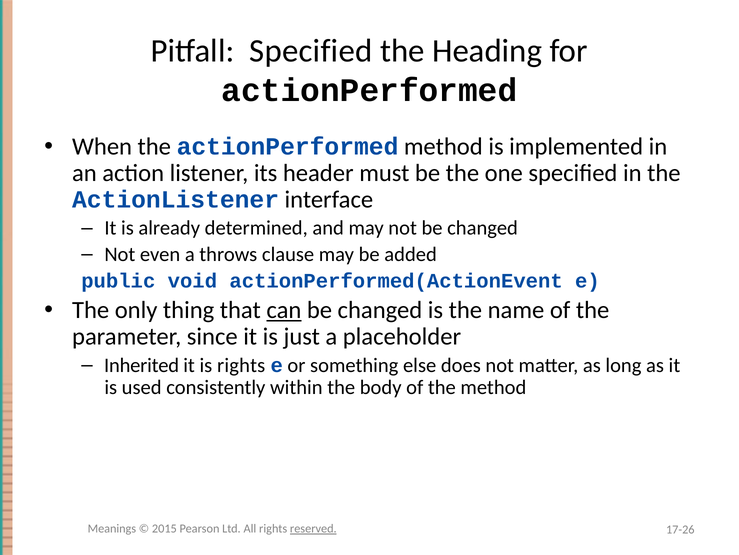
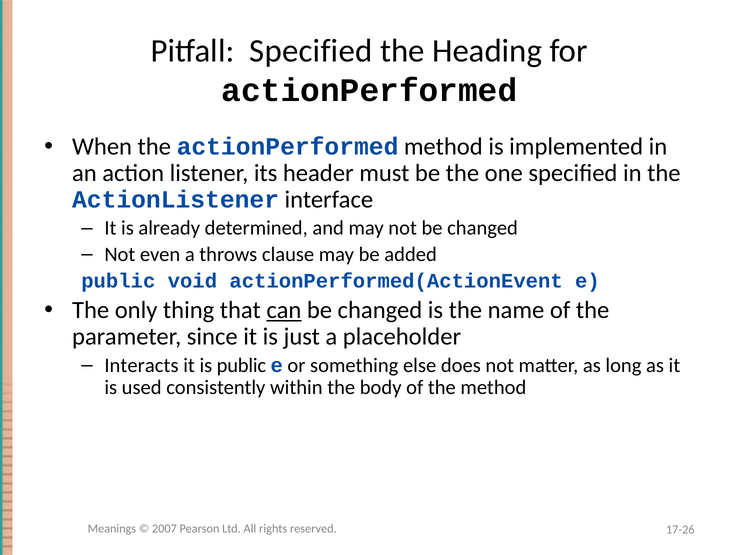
Inherited: Inherited -> Interacts
is rights: rights -> public
2015: 2015 -> 2007
reserved underline: present -> none
